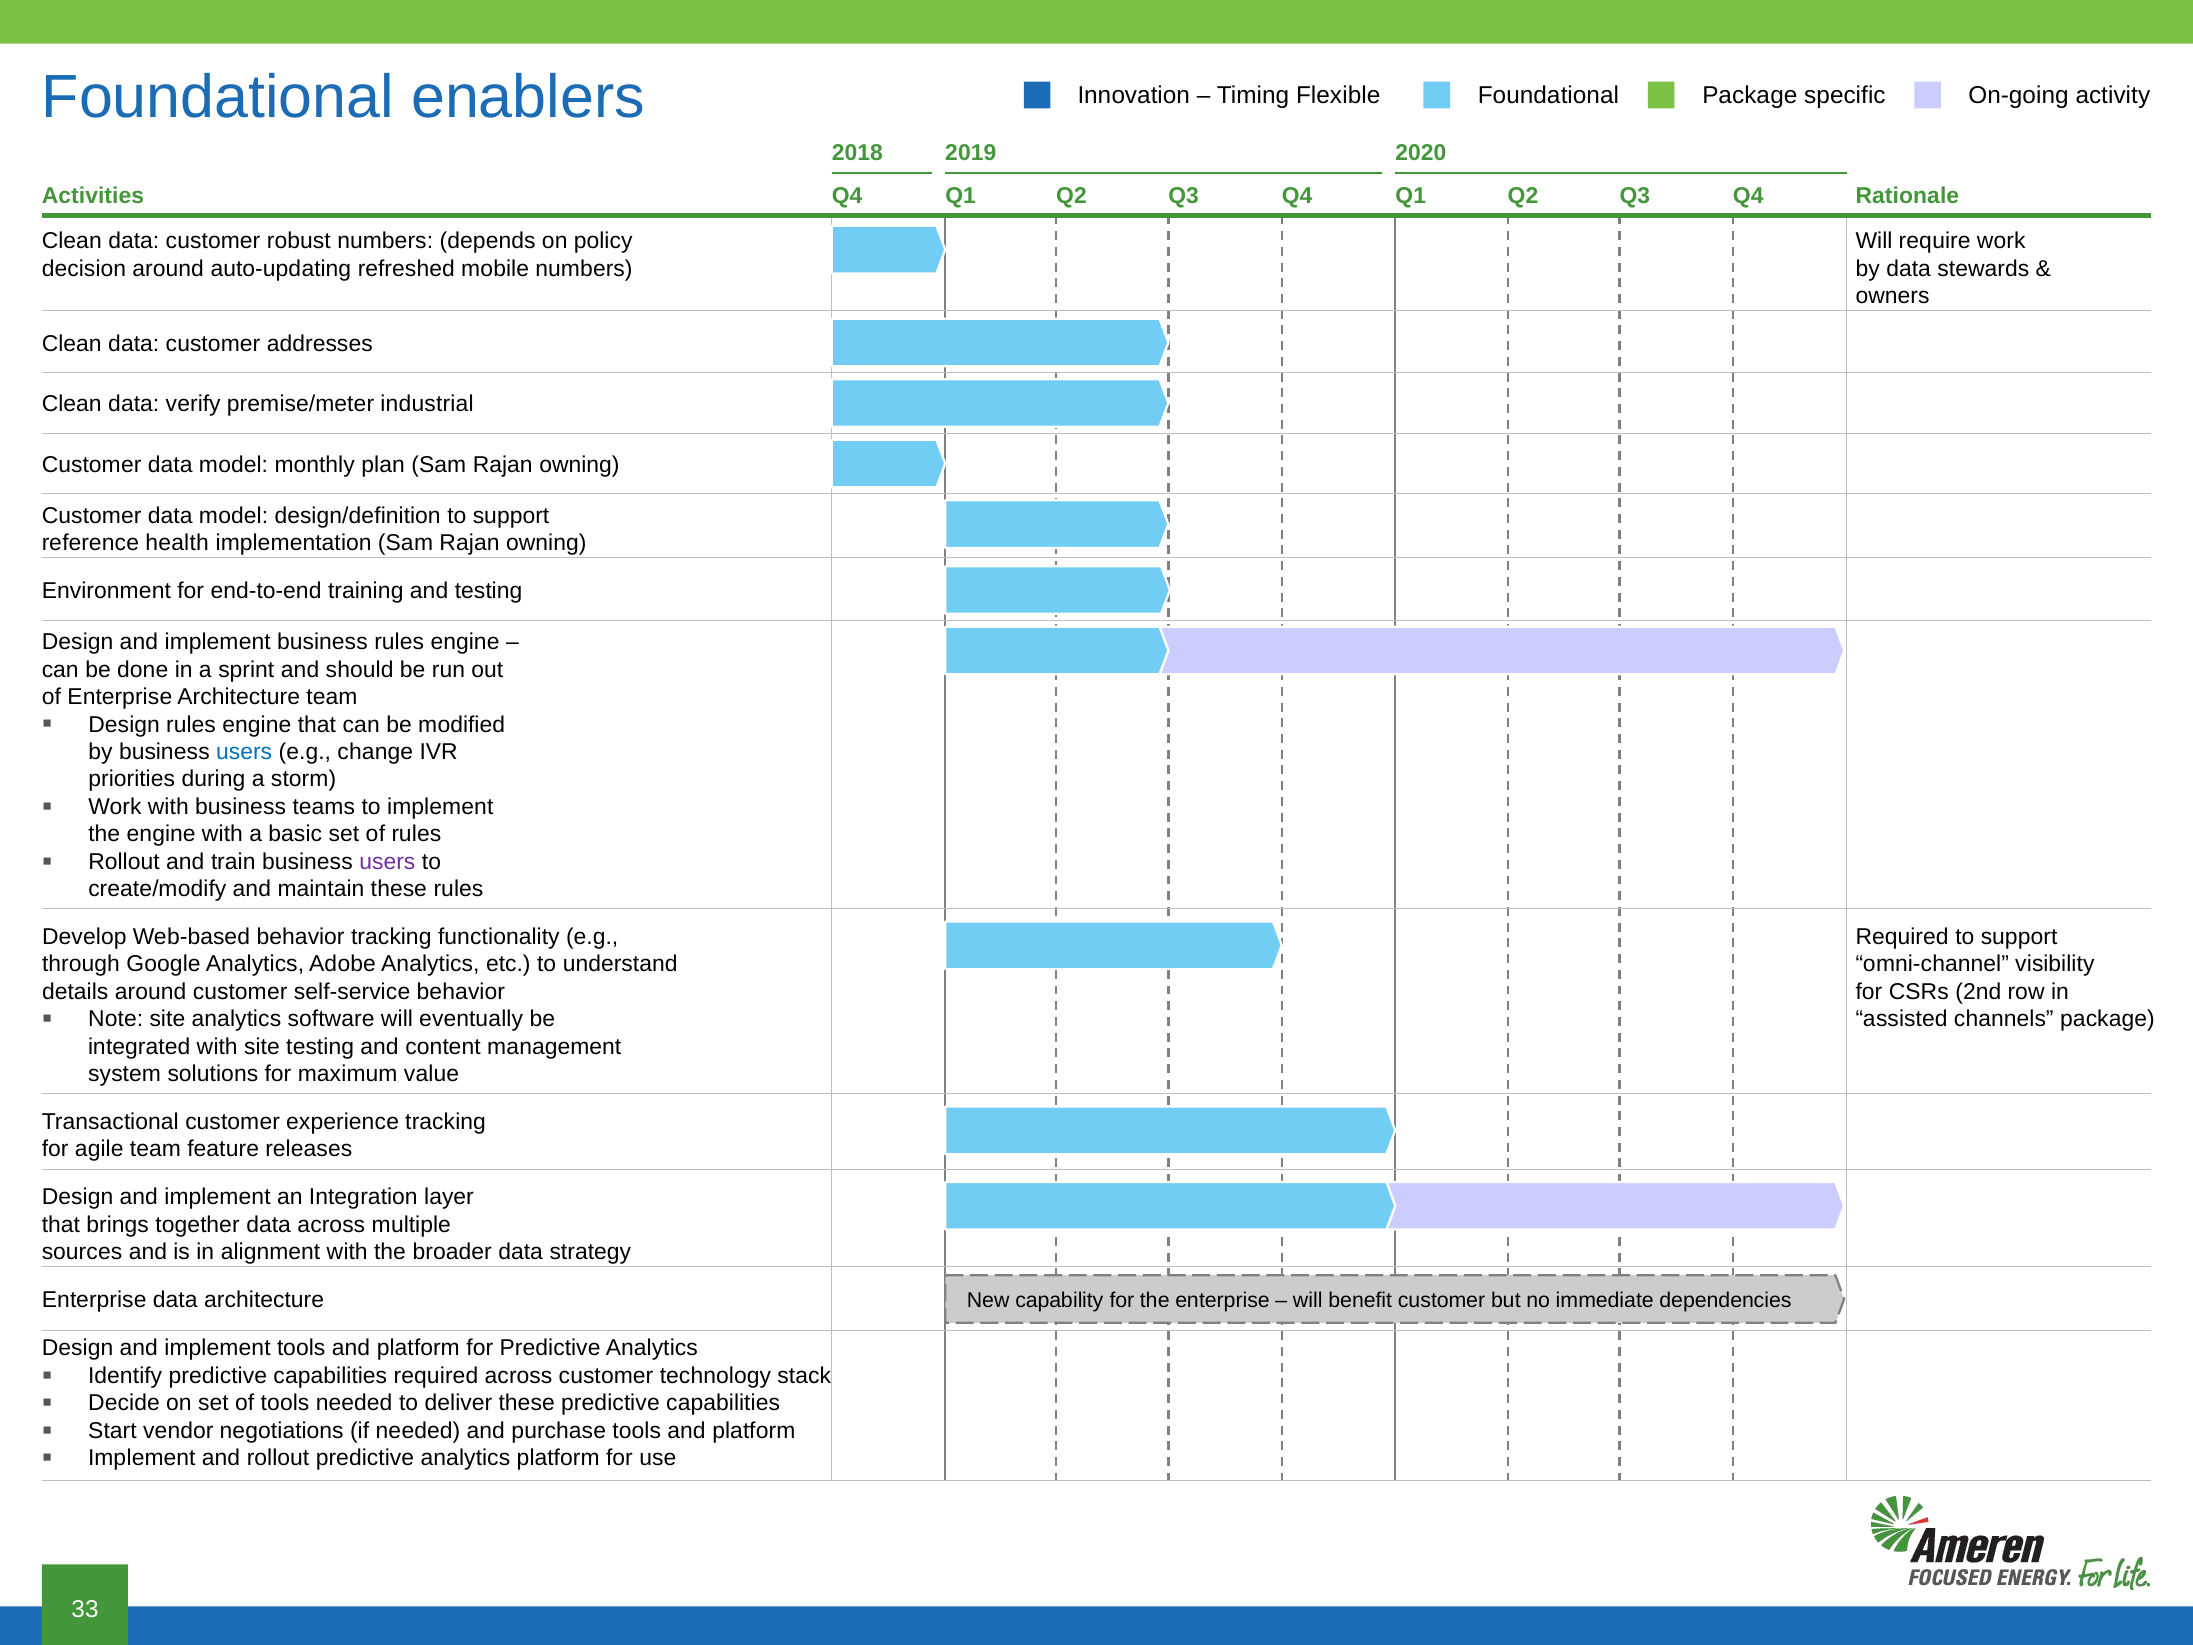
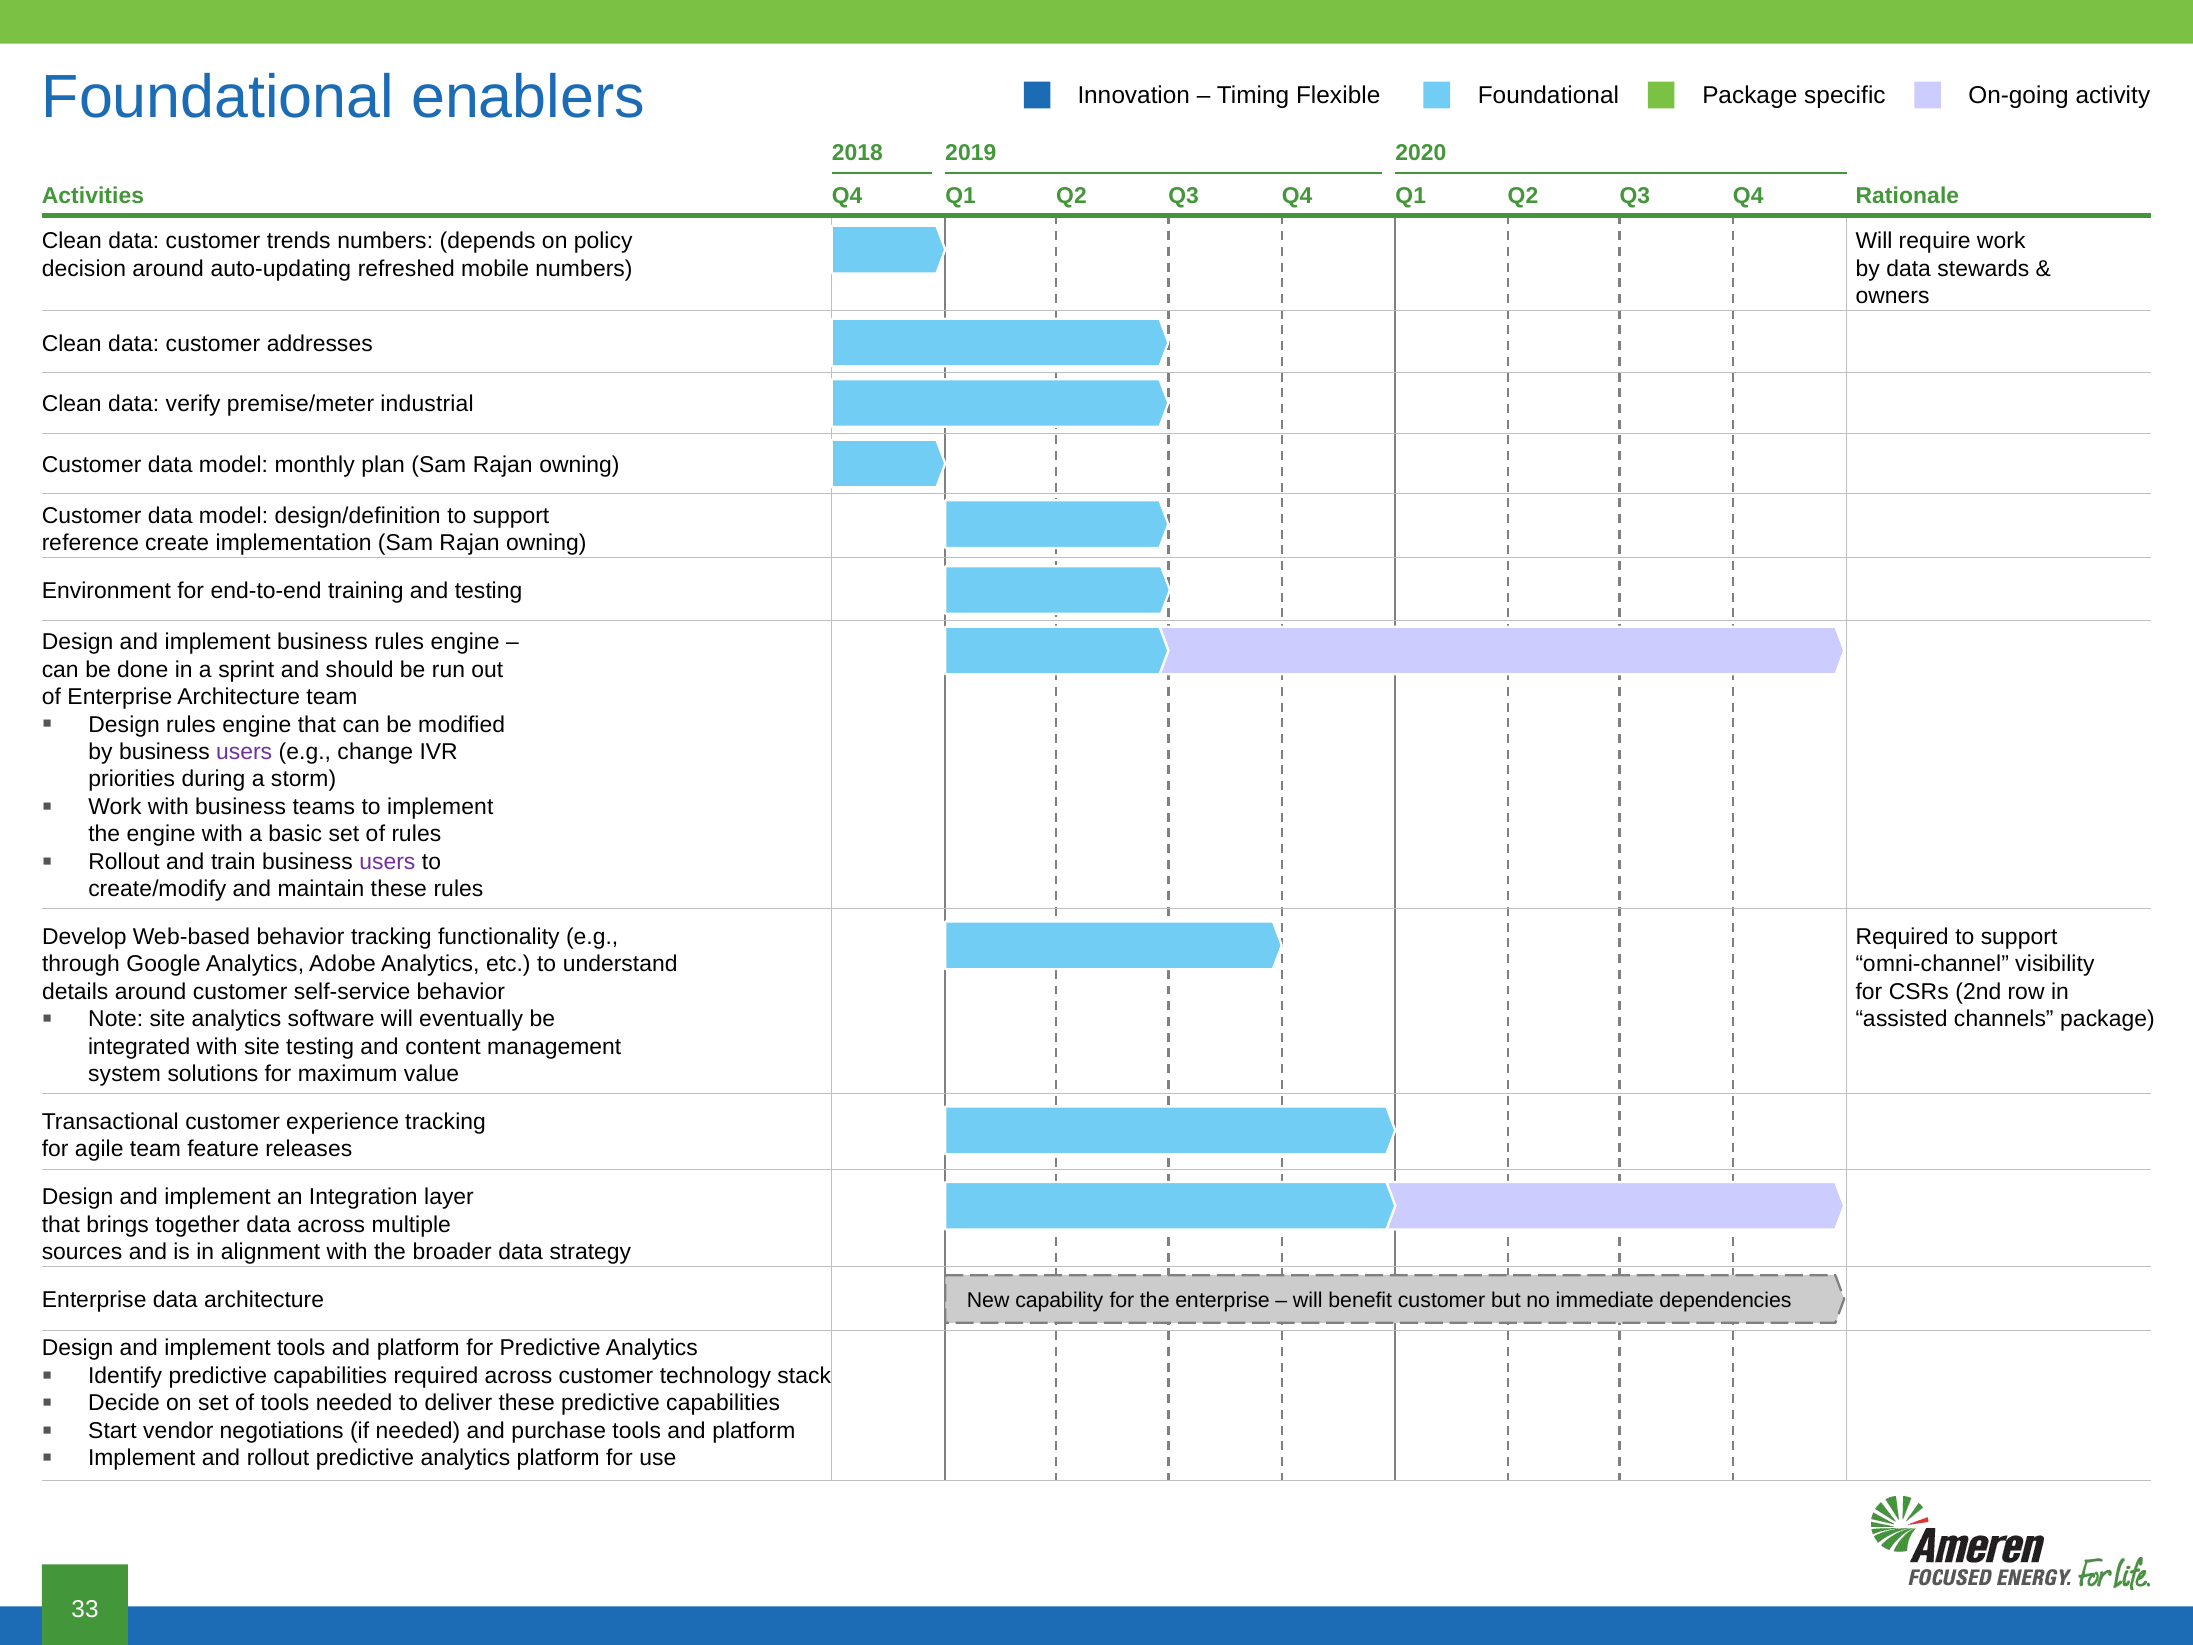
robust: robust -> trends
health: health -> create
users at (244, 752) colour: blue -> purple
